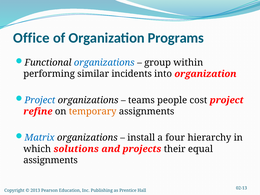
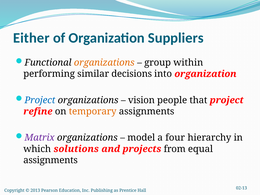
Office: Office -> Either
Programs: Programs -> Suppliers
organizations at (104, 63) colour: blue -> orange
incidents: incidents -> decisions
teams: teams -> vision
cost: cost -> that
Matrix colour: blue -> purple
install: install -> model
their: their -> from
